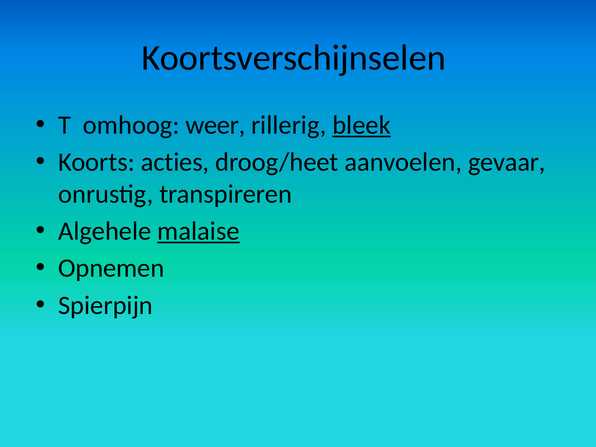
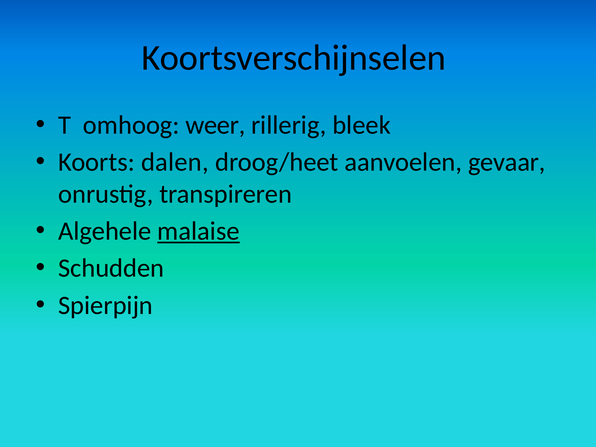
bleek underline: present -> none
acties: acties -> dalen
Opnemen: Opnemen -> Schudden
